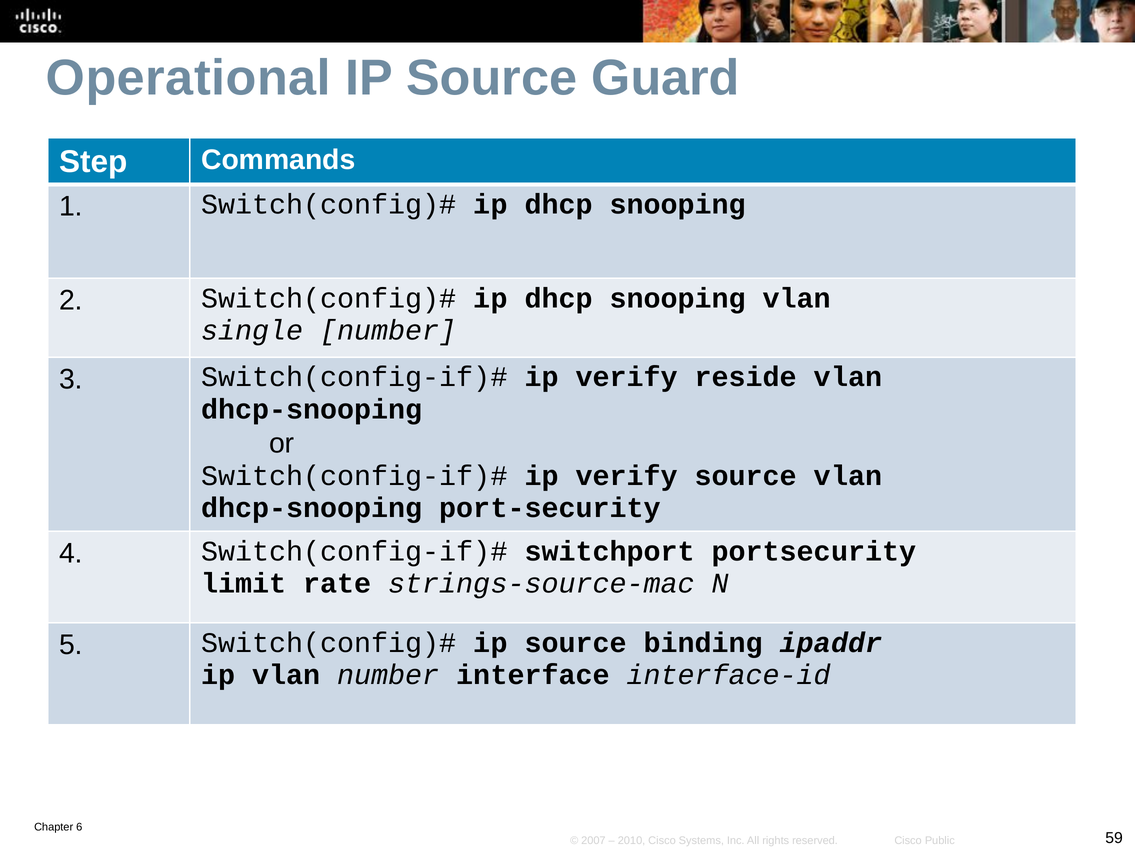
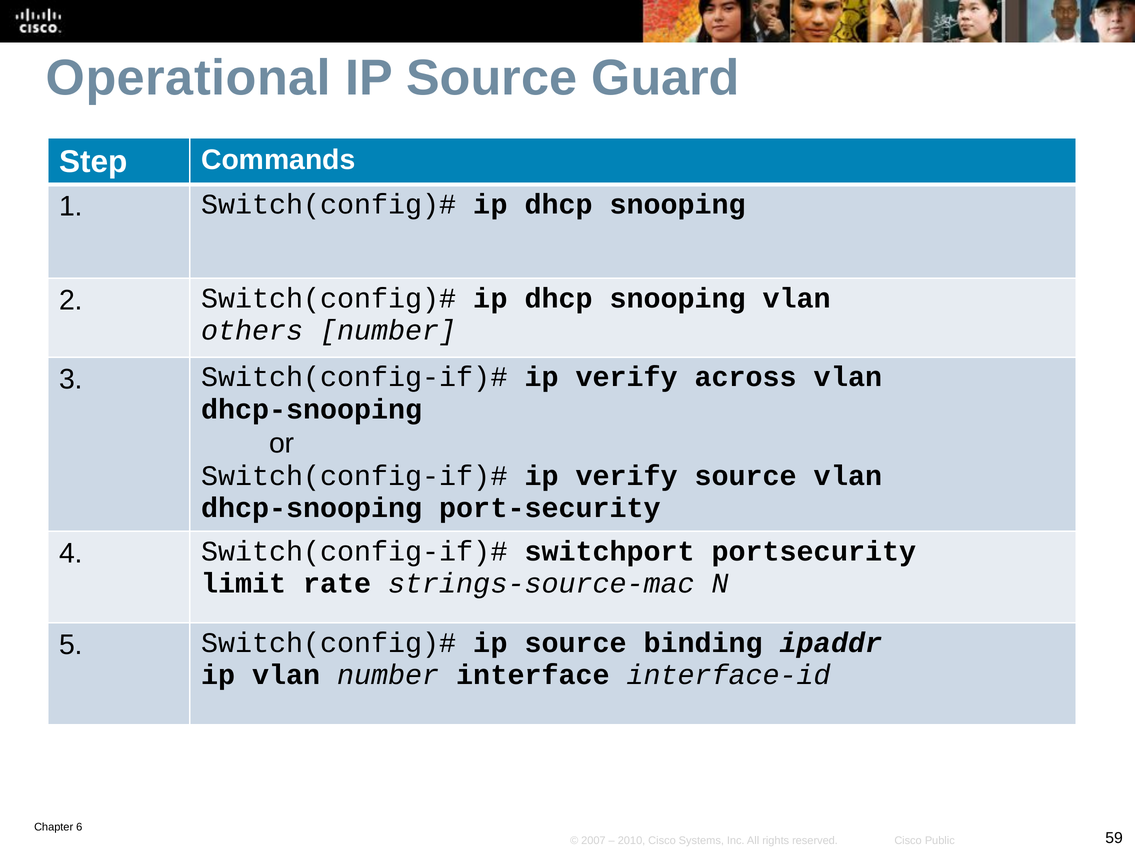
single: single -> others
reside: reside -> across
